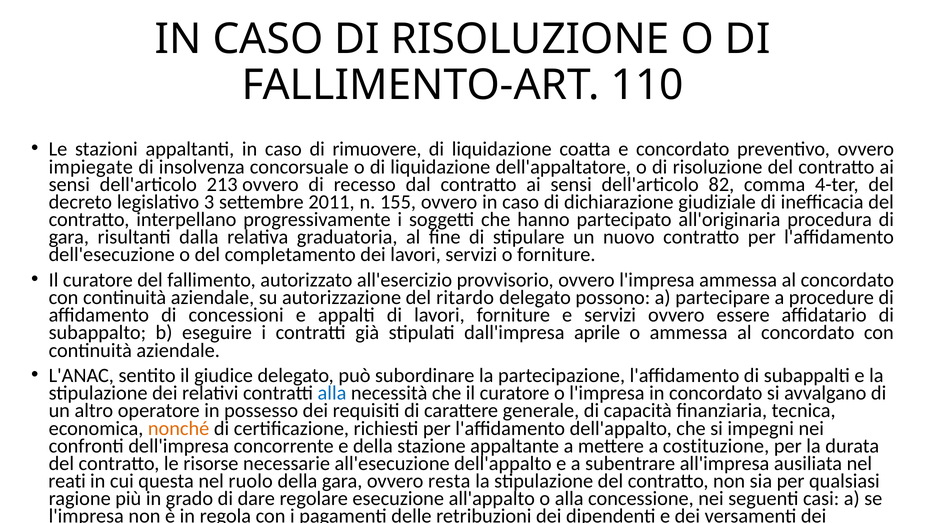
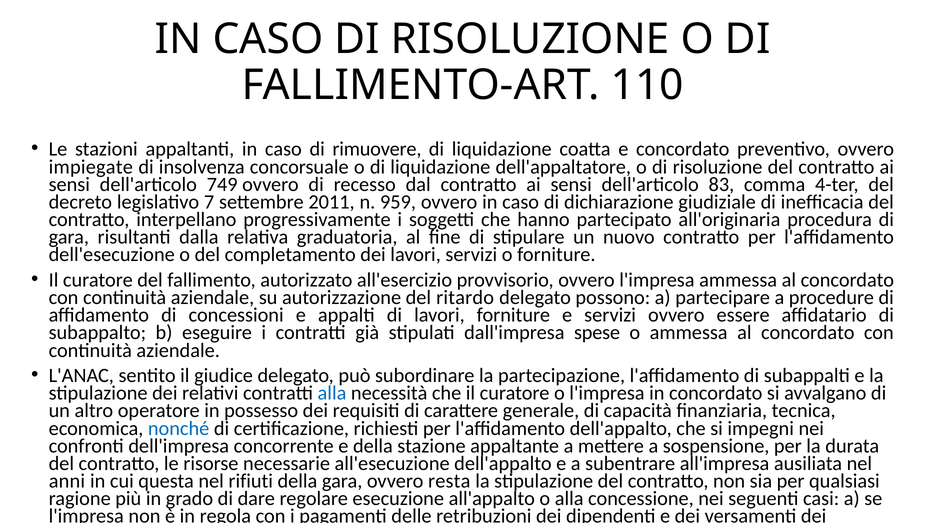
213: 213 -> 749
82: 82 -> 83
3: 3 -> 7
155: 155 -> 959
aprile: aprile -> spese
nonché colour: orange -> blue
costituzione: costituzione -> sospensione
reati: reati -> anni
ruolo: ruolo -> rifiuti
